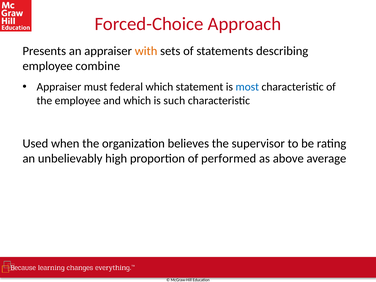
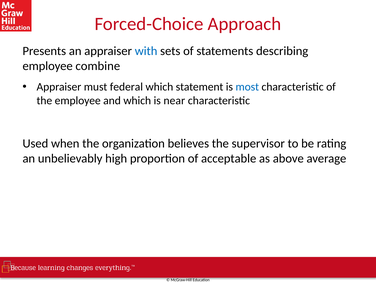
with colour: orange -> blue
such: such -> near
performed: performed -> acceptable
